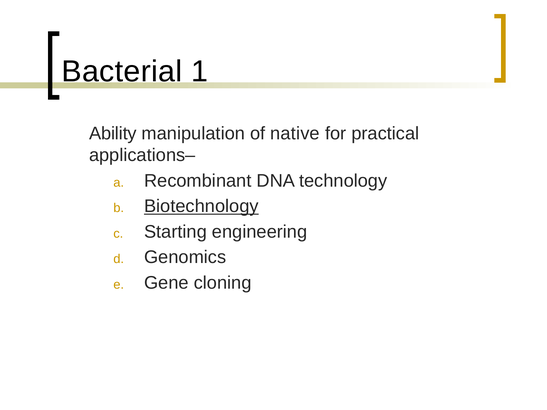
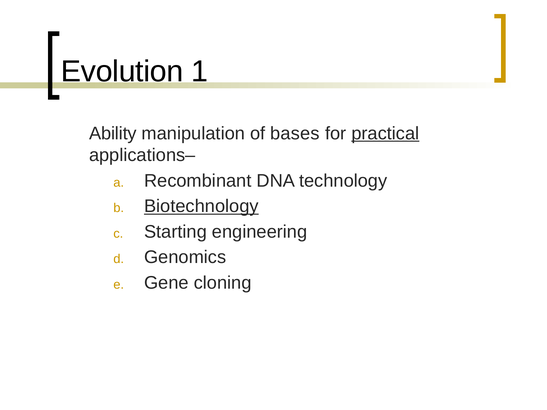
Bacterial: Bacterial -> Evolution
native: native -> bases
practical underline: none -> present
